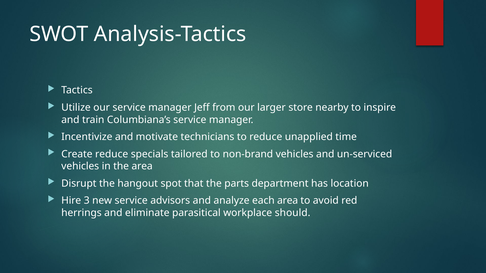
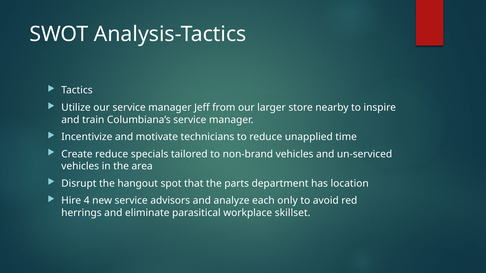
3: 3 -> 4
each area: area -> only
should: should -> skillset
